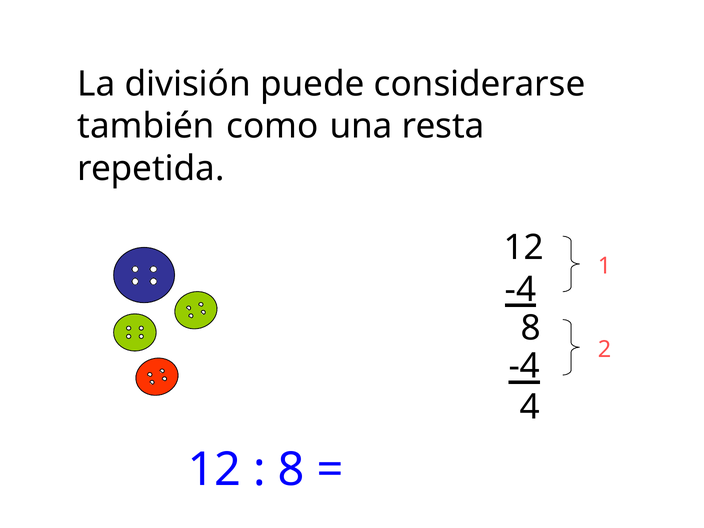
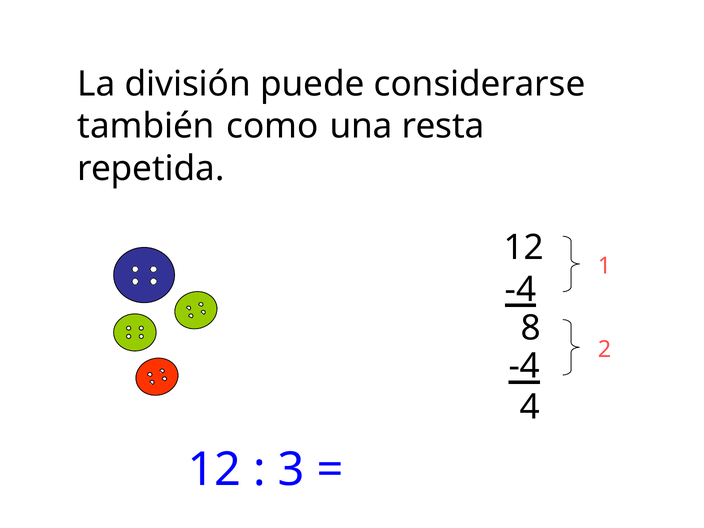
8 at (291, 470): 8 -> 3
